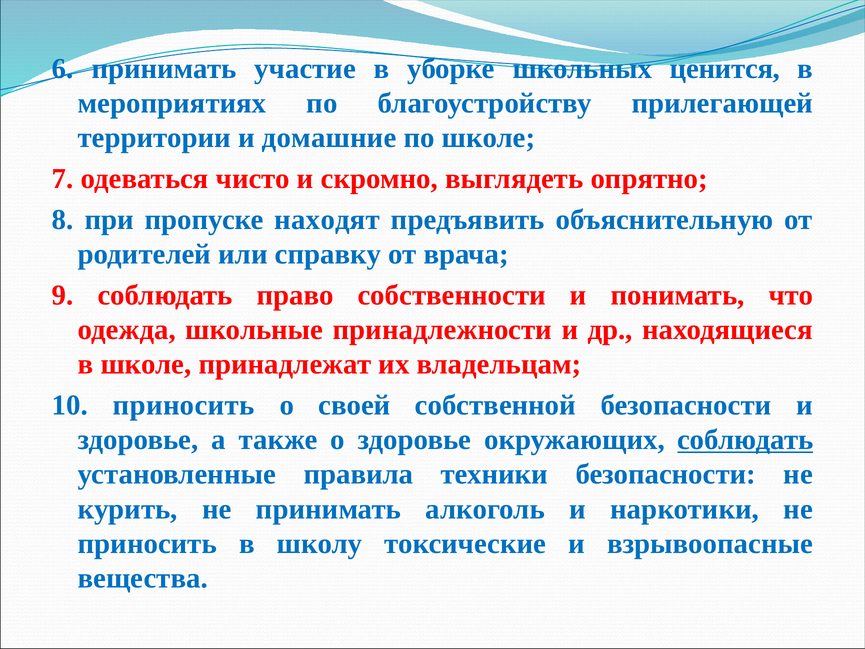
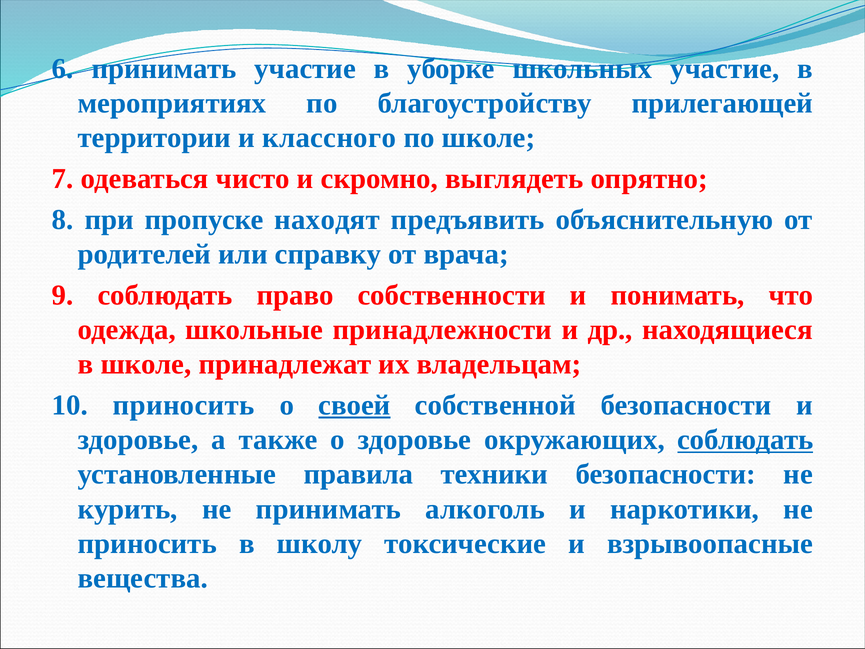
школьных ценится: ценится -> участие
домашние: домашние -> классного
своей underline: none -> present
